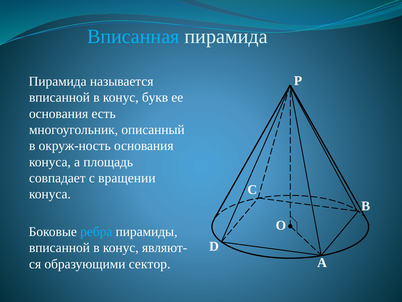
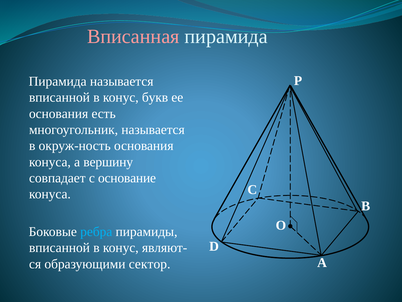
Вписанная colour: light blue -> pink
многоугольник описанный: описанный -> называется
площадь: площадь -> вершину
вращении: вращении -> основание
